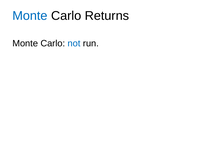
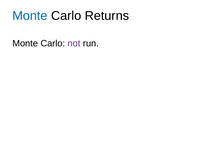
not colour: blue -> purple
